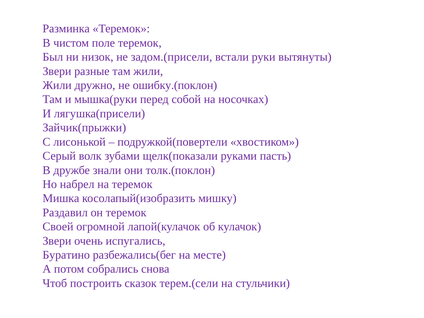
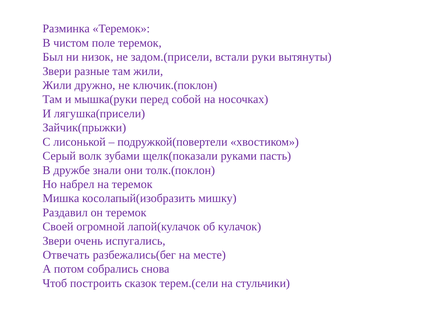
ошибку.(поклон: ошибку.(поклон -> ключик.(поклон
Буратино: Буратино -> Отвечать
